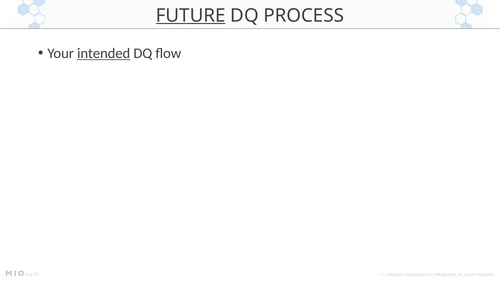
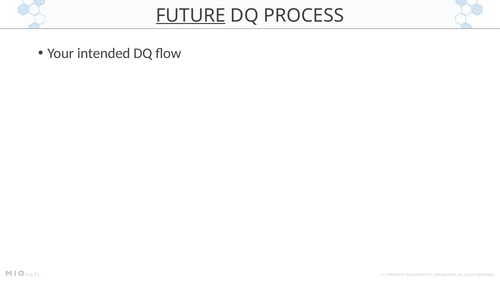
intended underline: present -> none
